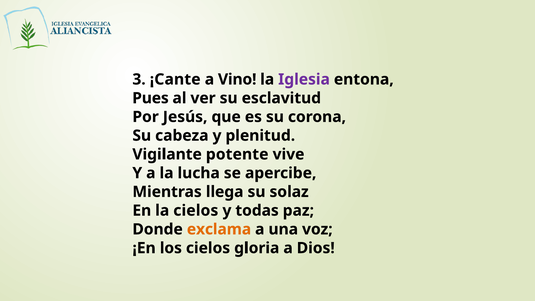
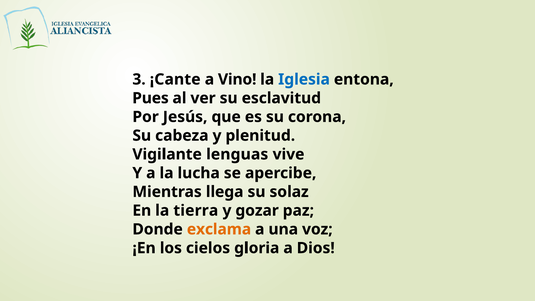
Iglesia colour: purple -> blue
potente: potente -> lenguas
la cielos: cielos -> tierra
todas: todas -> gozar
